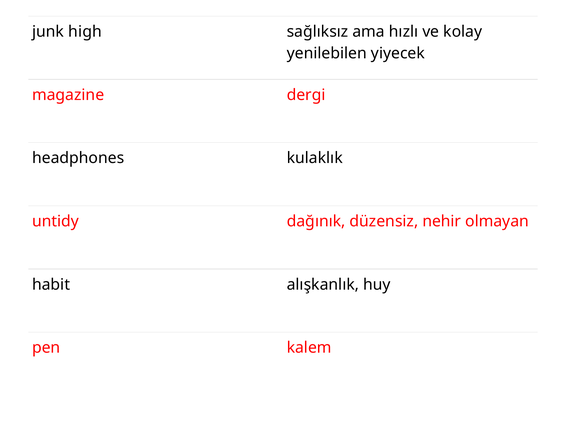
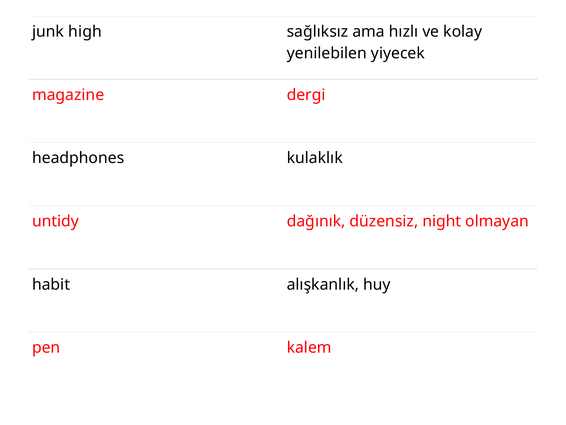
nehir: nehir -> night
